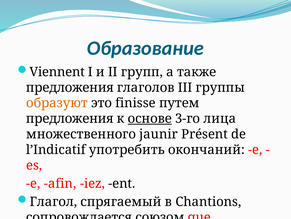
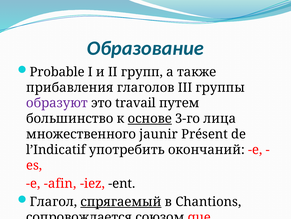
Viennent: Viennent -> Probable
предложения at (70, 87): предложения -> прибавления
образуют colour: orange -> purple
finisse: finisse -> travail
предложения at (70, 118): предложения -> большинство
спрягаемый underline: none -> present
